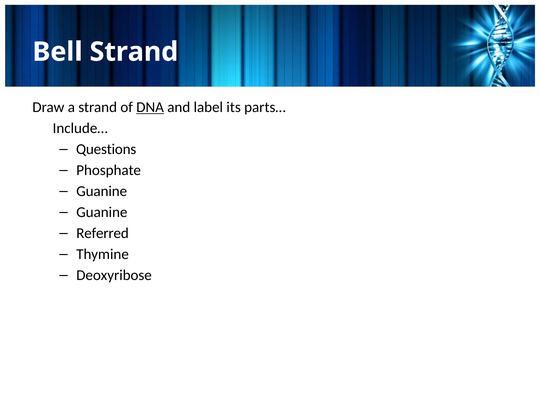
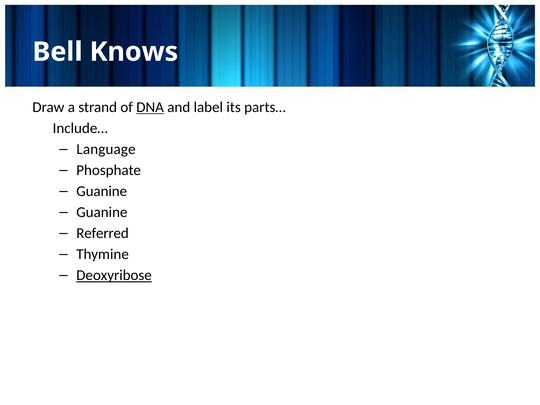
Bell Strand: Strand -> Knows
Questions: Questions -> Language
Deoxyribose underline: none -> present
